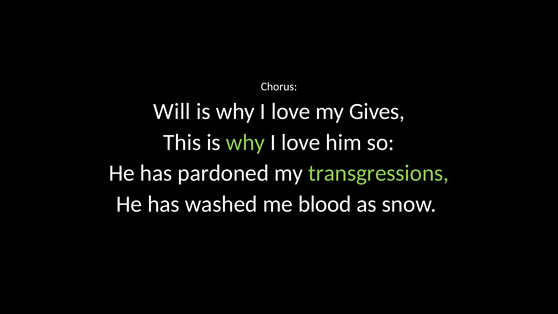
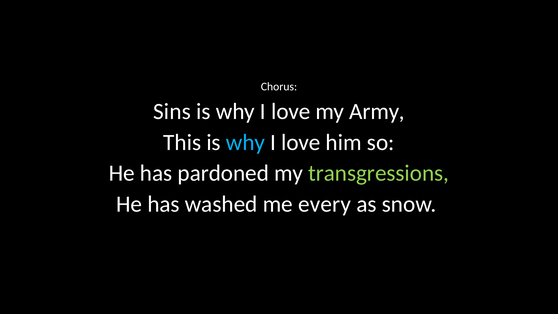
Will: Will -> Sins
Gives: Gives -> Army
why at (245, 142) colour: light green -> light blue
blood: blood -> every
